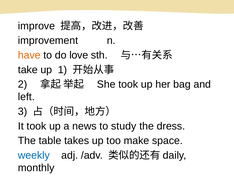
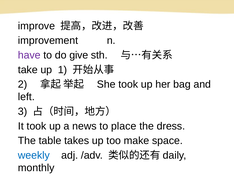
have colour: orange -> purple
love: love -> give
study: study -> place
